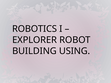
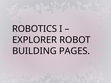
USING: USING -> PAGES
